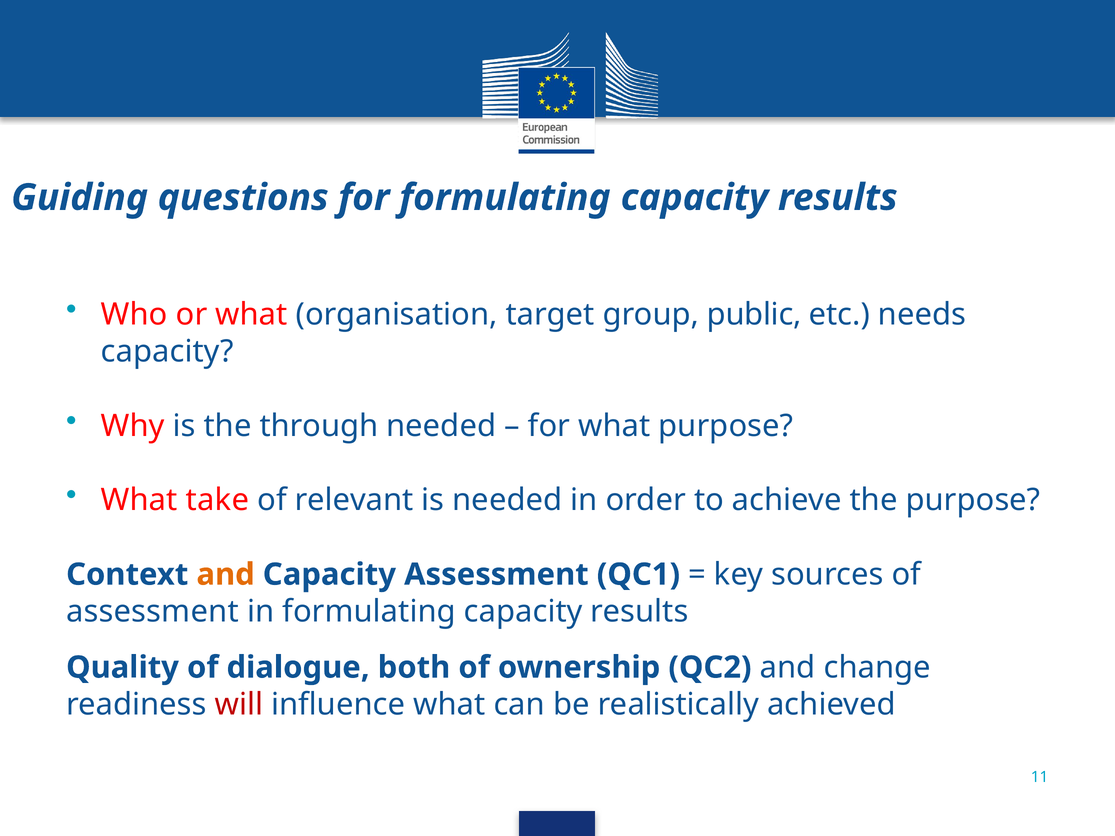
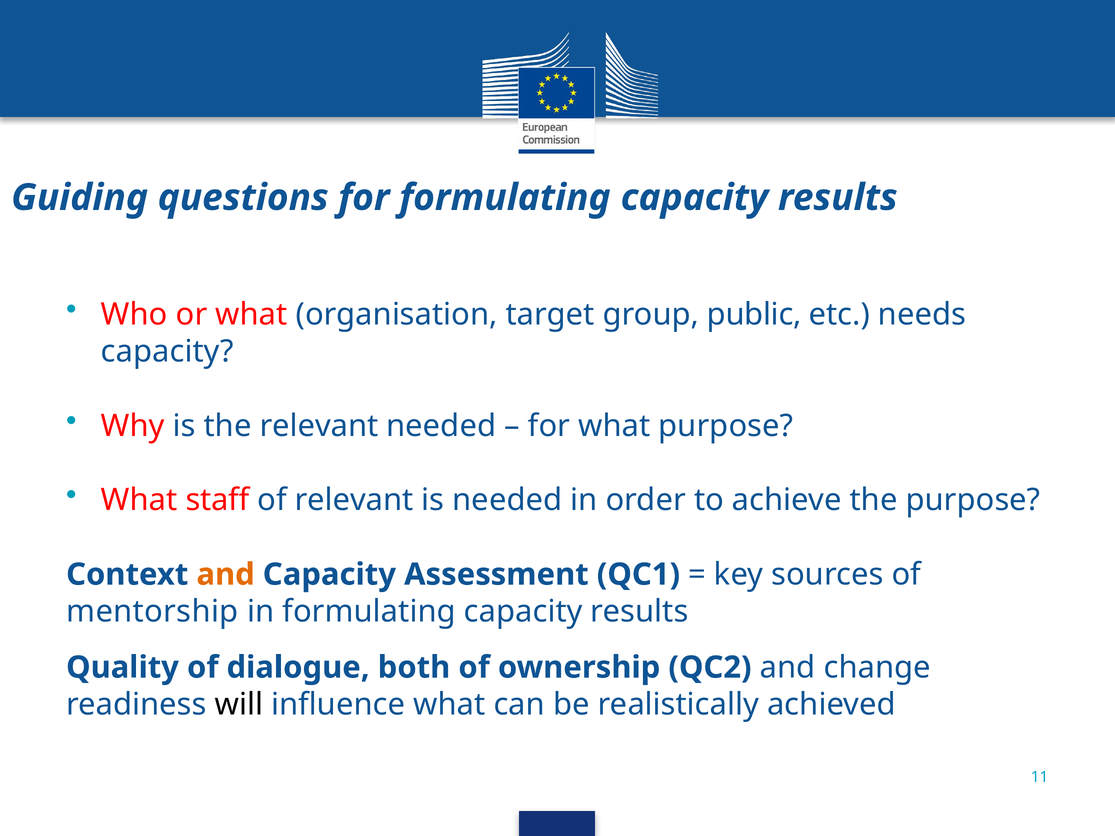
the through: through -> relevant
take: take -> staff
assessment at (152, 612): assessment -> mentorship
will colour: red -> black
